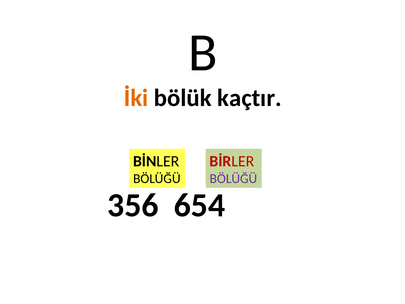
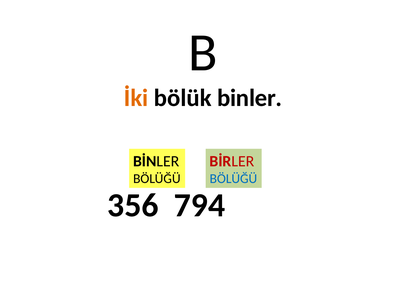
kaçtır: kaçtır -> binler
BÖLÜĞÜ at (233, 179) colour: purple -> blue
654: 654 -> 794
